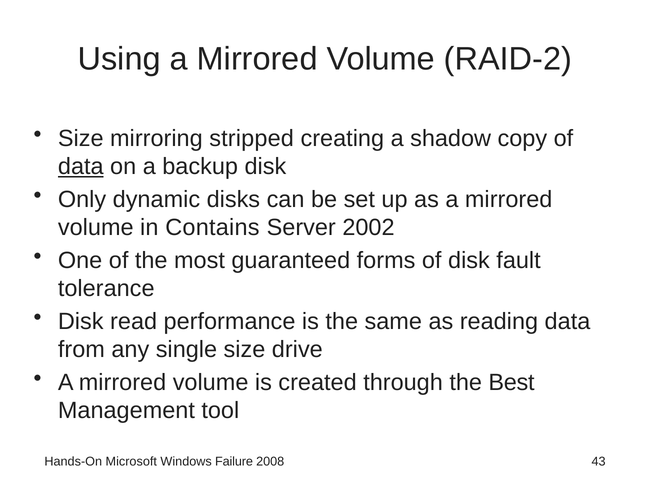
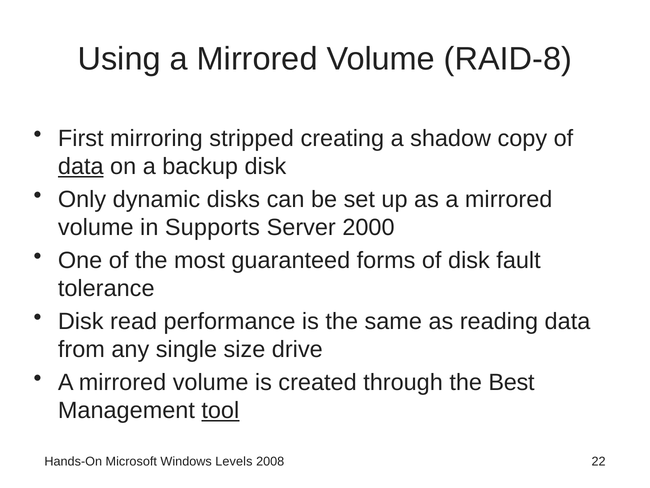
RAID-2: RAID-2 -> RAID-8
Size at (81, 138): Size -> First
Contains: Contains -> Supports
2002: 2002 -> 2000
tool underline: none -> present
Failure: Failure -> Levels
43: 43 -> 22
